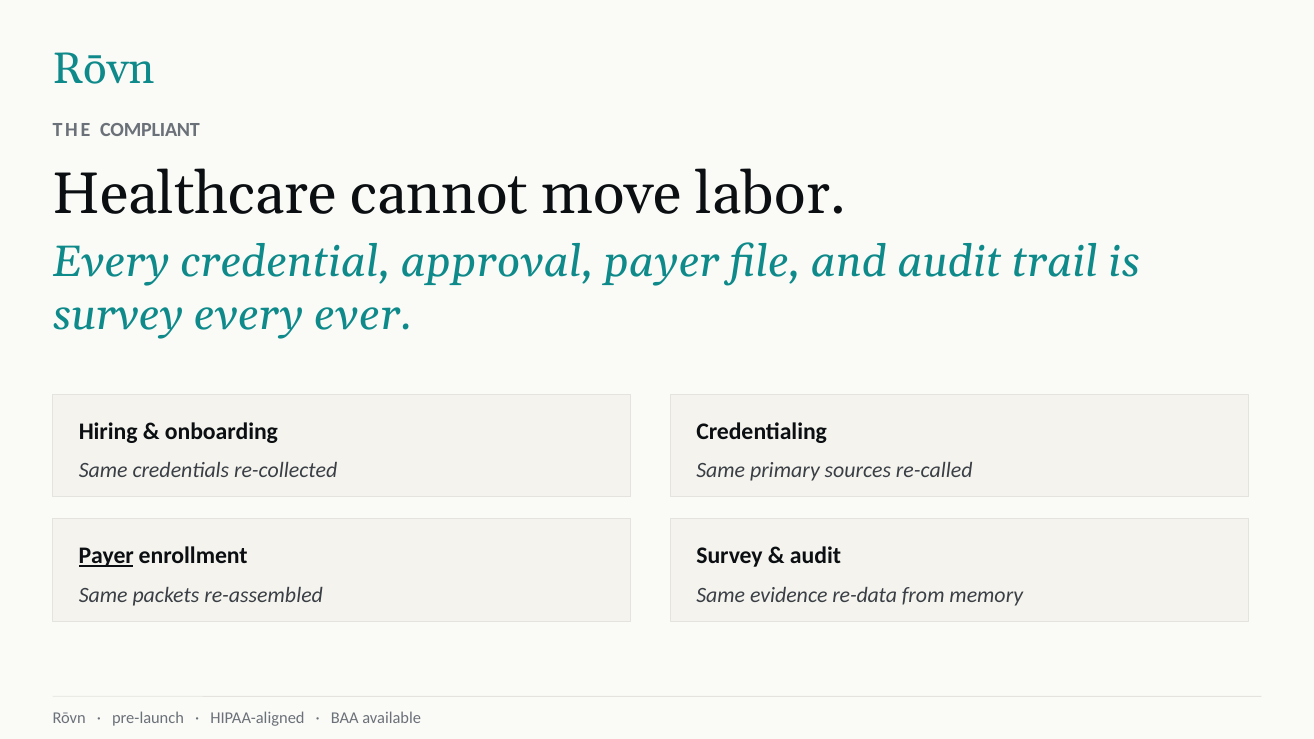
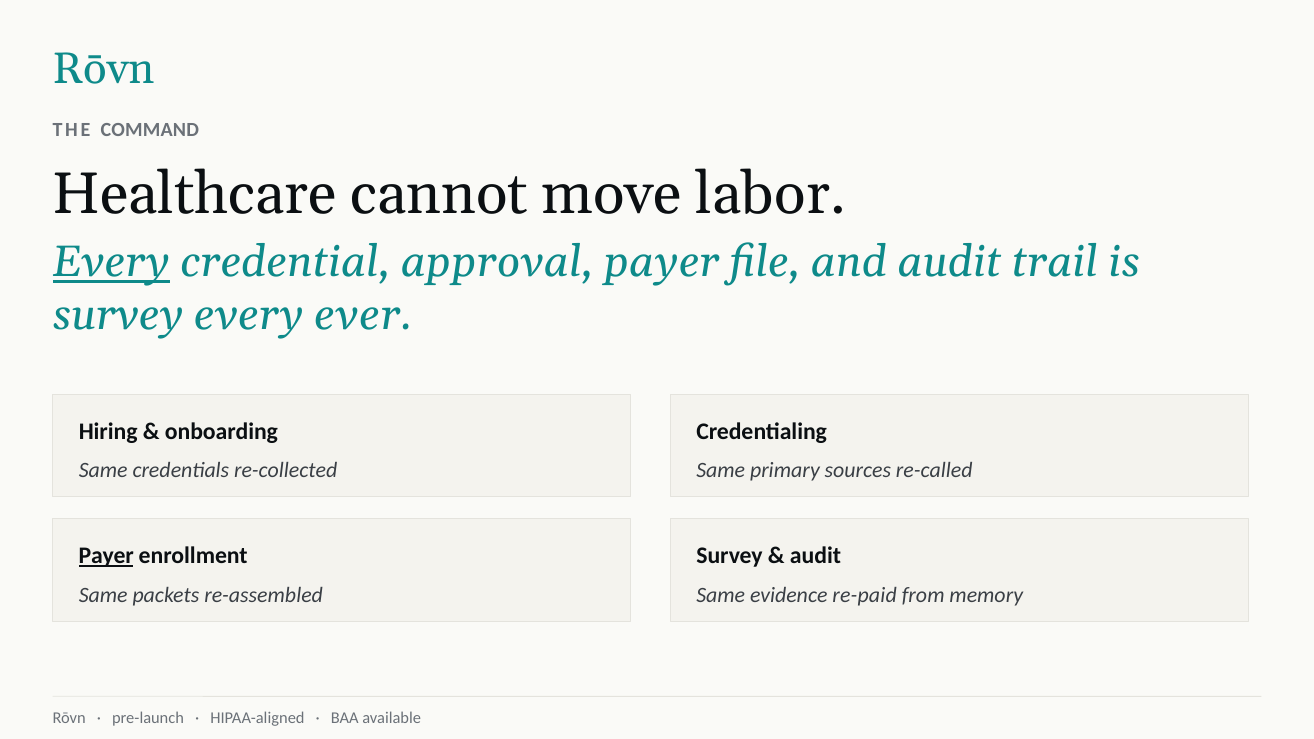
COMPLIANT: COMPLIANT -> COMMAND
Every at (111, 263) underline: none -> present
re-data: re-data -> re-paid
